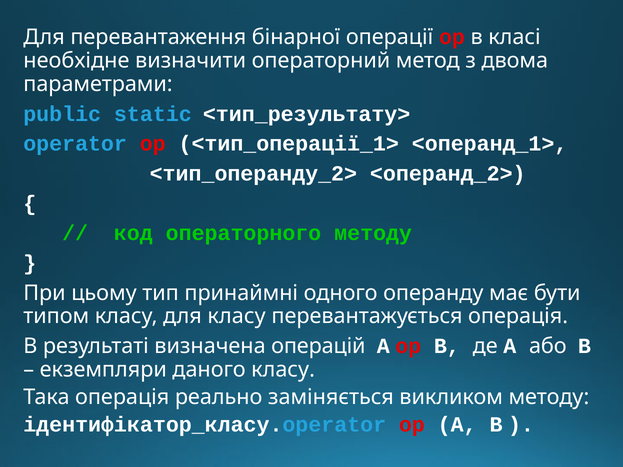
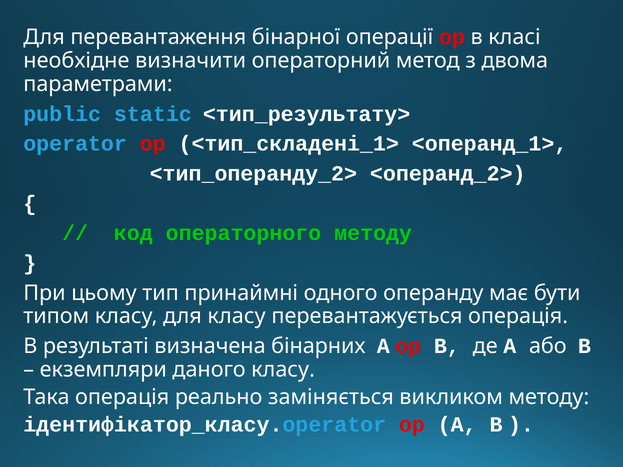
<тип_операції_1>: <тип_операції_1> -> <тип_складені_1>
операцій: операцій -> бінарних
